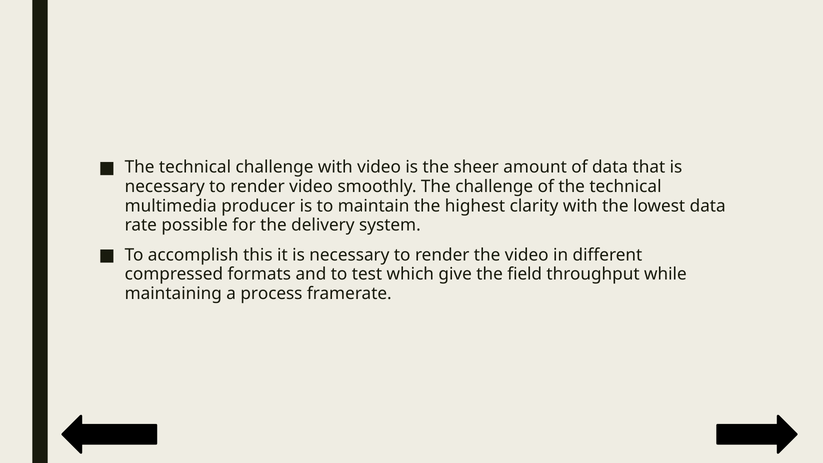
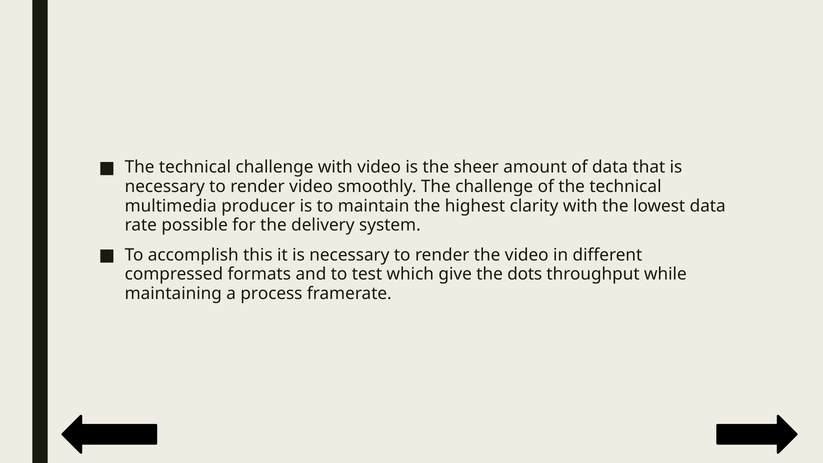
field: field -> dots
